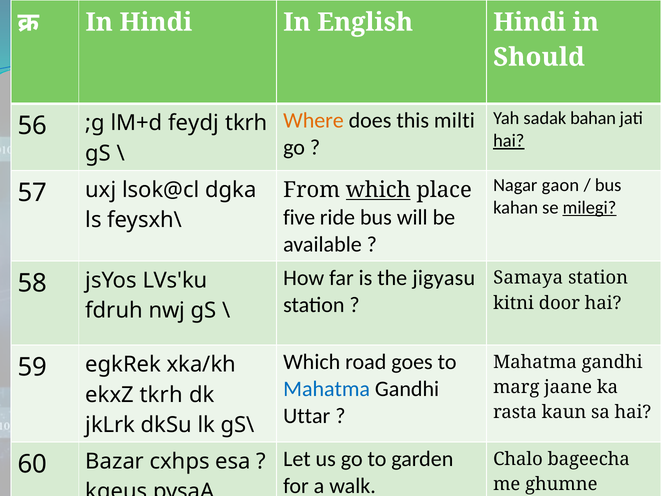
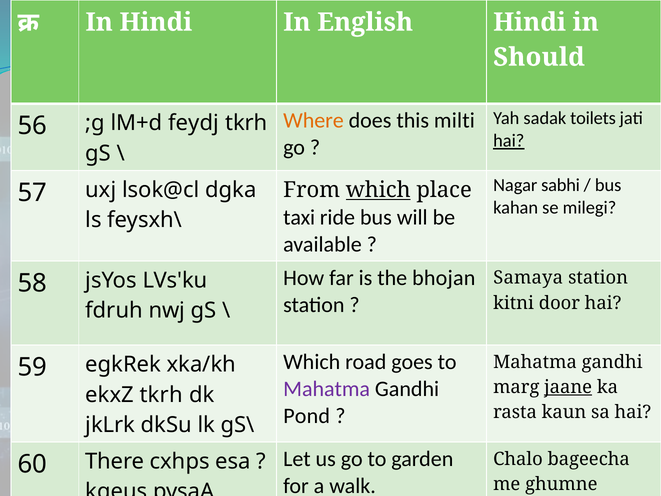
bahan: bahan -> toilets
gaon: gaon -> sabhi
milegi underline: present -> none
five: five -> taxi
jigyasu: jigyasu -> bhojan
Mahatma at (327, 389) colour: blue -> purple
jaane underline: none -> present
Uttar: Uttar -> Pond
Bazar: Bazar -> There
